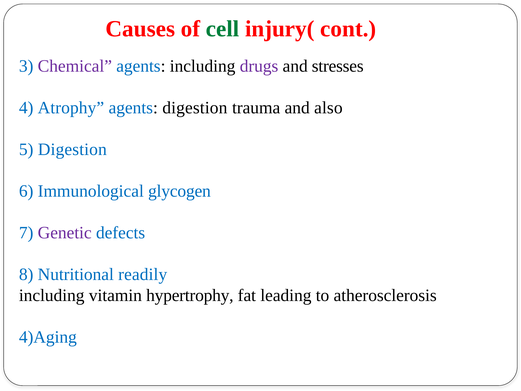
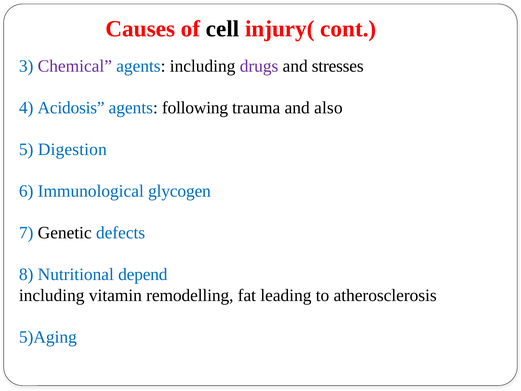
cell colour: green -> black
Atrophy: Atrophy -> Acidosis
agents digestion: digestion -> following
Genetic colour: purple -> black
readily: readily -> depend
hypertrophy: hypertrophy -> remodelling
4)Aging: 4)Aging -> 5)Aging
